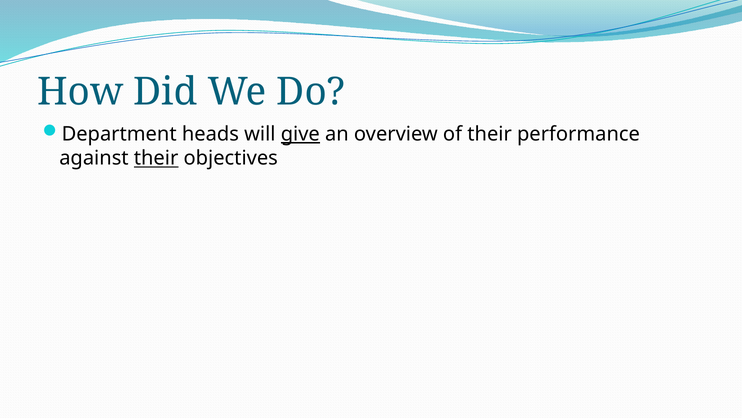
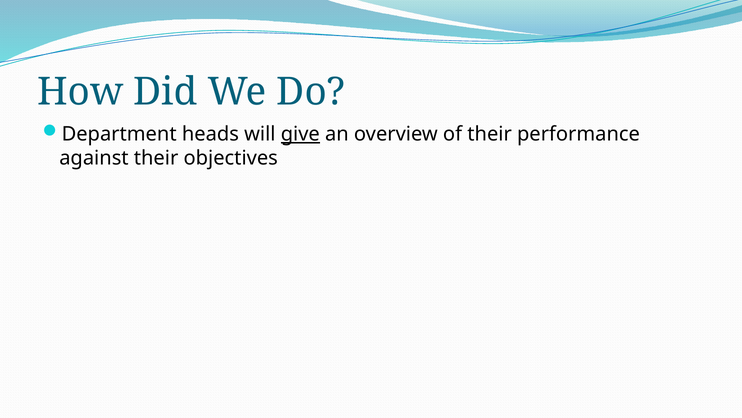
their at (156, 158) underline: present -> none
